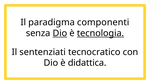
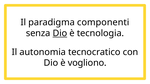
tecnologia underline: present -> none
sentenziati: sentenziati -> autonomia
didattica: didattica -> vogliono
